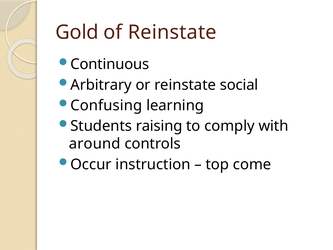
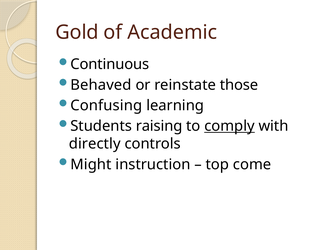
of Reinstate: Reinstate -> Academic
Arbitrary: Arbitrary -> Behaved
social: social -> those
comply underline: none -> present
around: around -> directly
Occur: Occur -> Might
